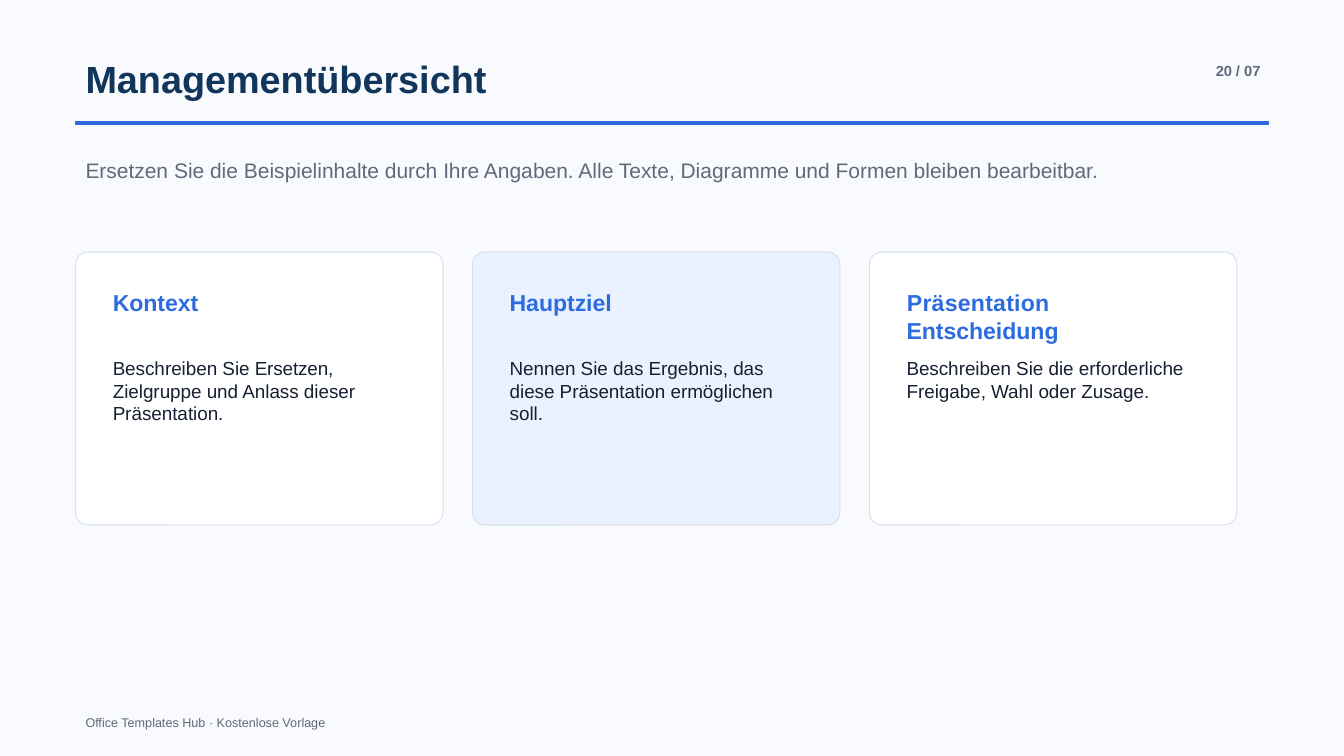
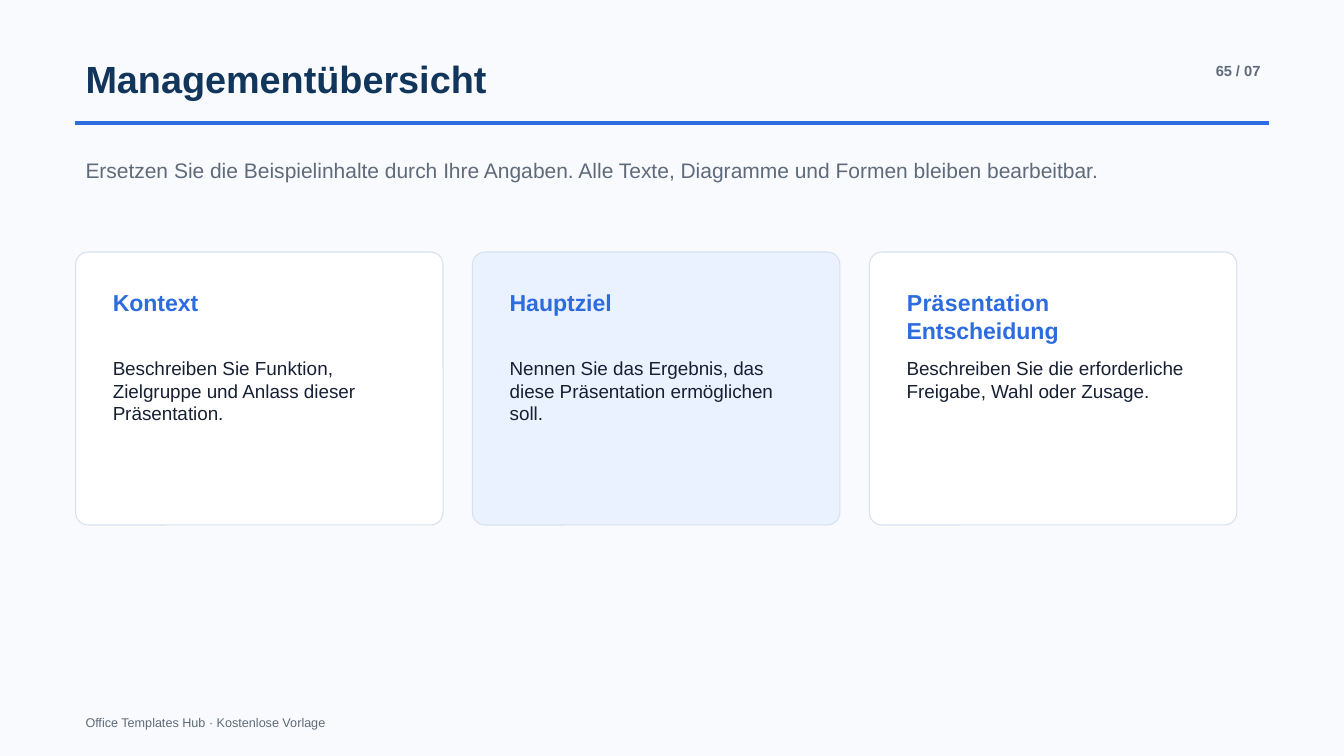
20: 20 -> 65
Sie Ersetzen: Ersetzen -> Funktion
